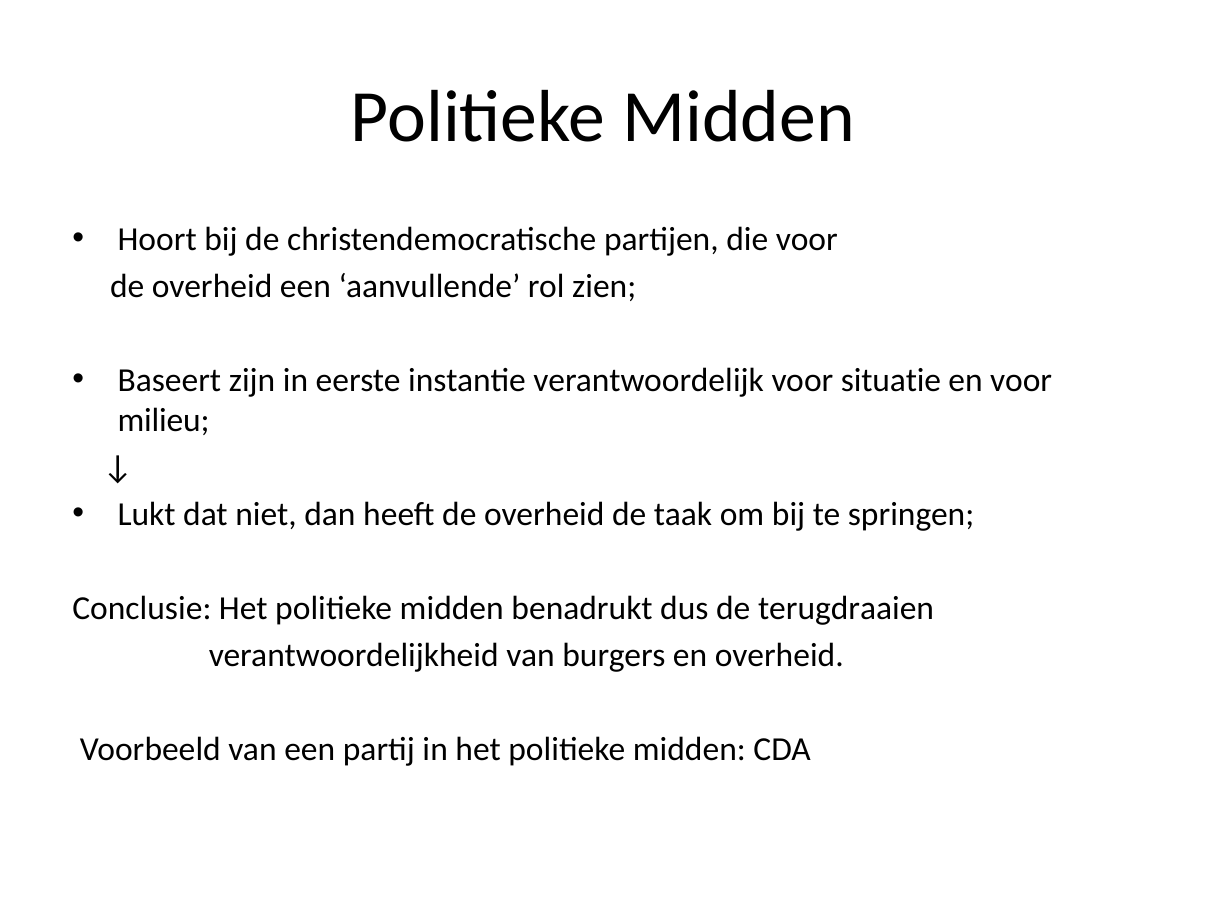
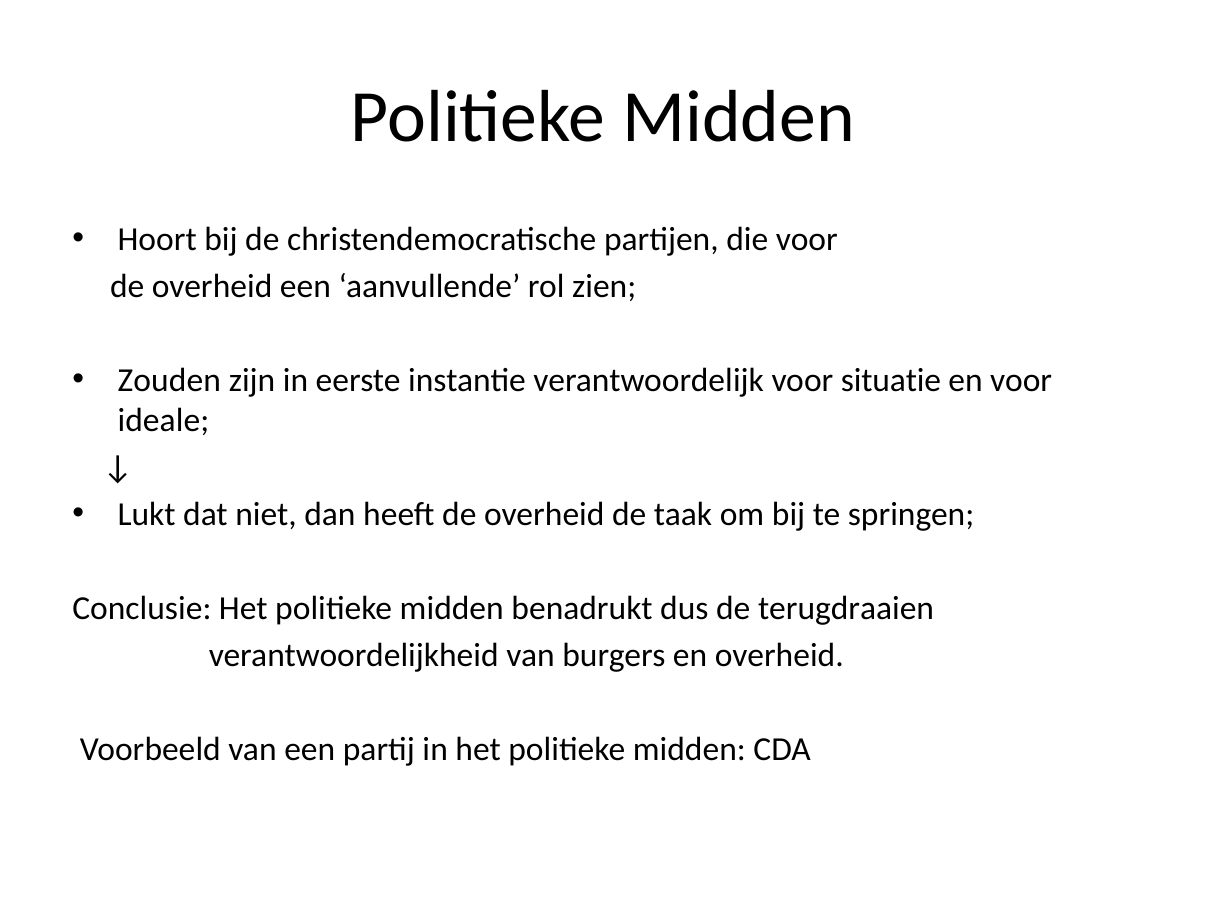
Baseert: Baseert -> Zouden
milieu: milieu -> ideale
